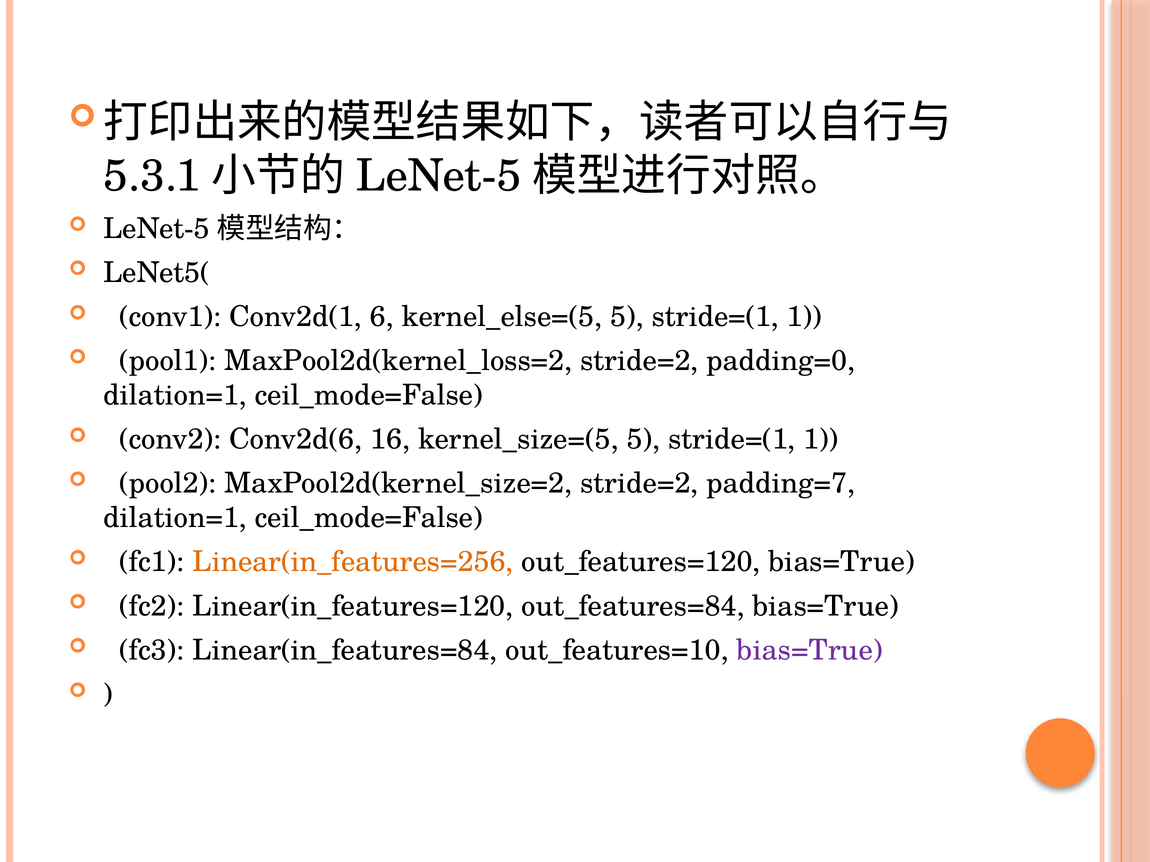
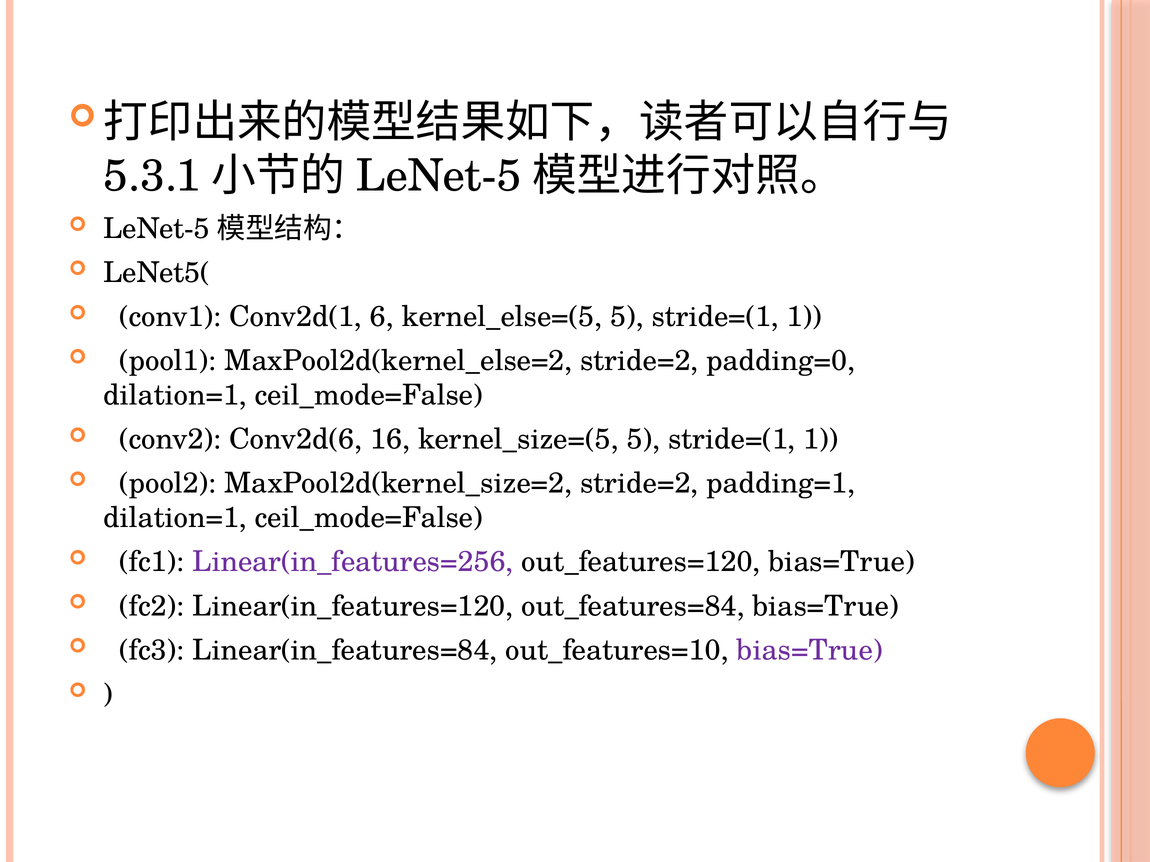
MaxPool2d(kernel_loss=2: MaxPool2d(kernel_loss=2 -> MaxPool2d(kernel_else=2
padding=7: padding=7 -> padding=1
Linear(in_features=256 colour: orange -> purple
